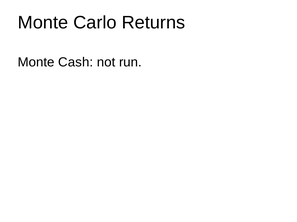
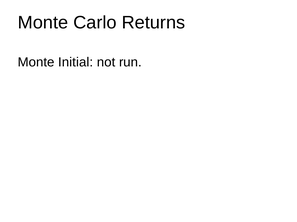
Cash: Cash -> Initial
